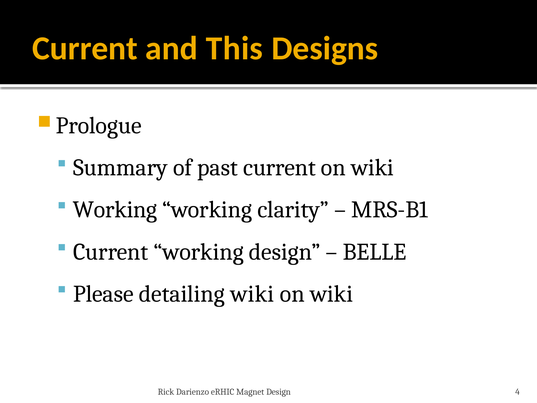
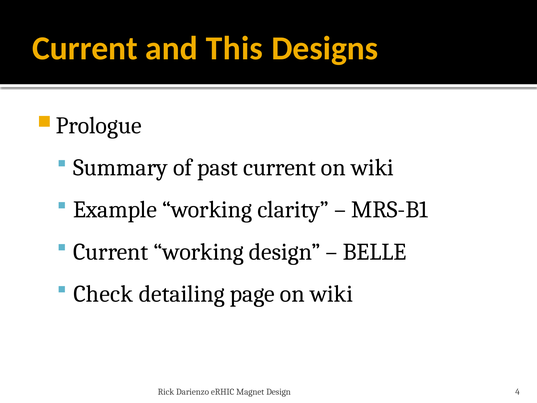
Working at (115, 210): Working -> Example
Please: Please -> Check
detailing wiki: wiki -> page
